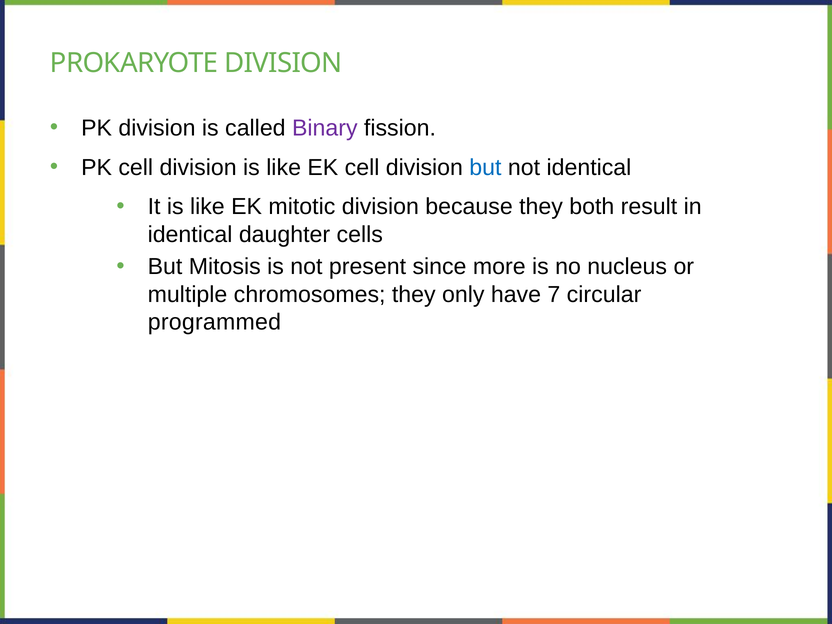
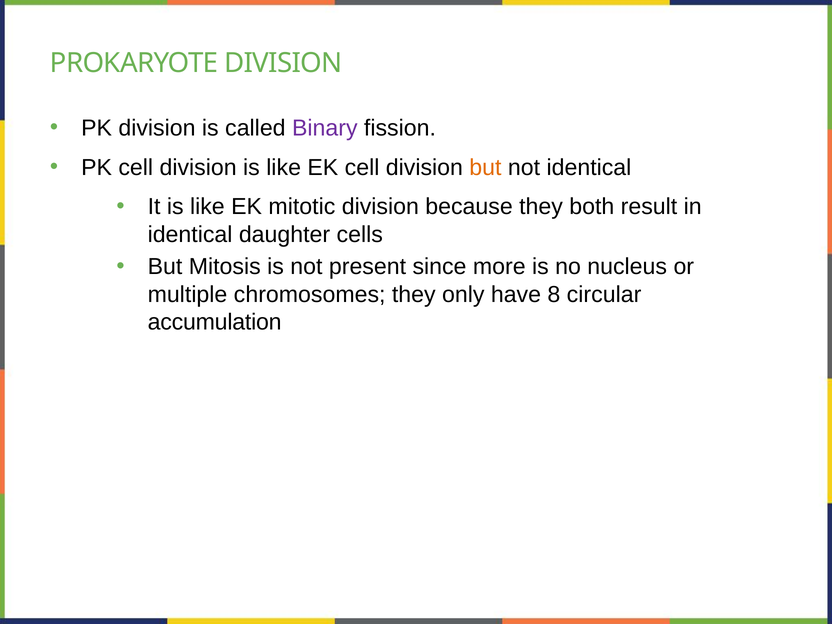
but at (485, 167) colour: blue -> orange
7: 7 -> 8
programmed: programmed -> accumulation
